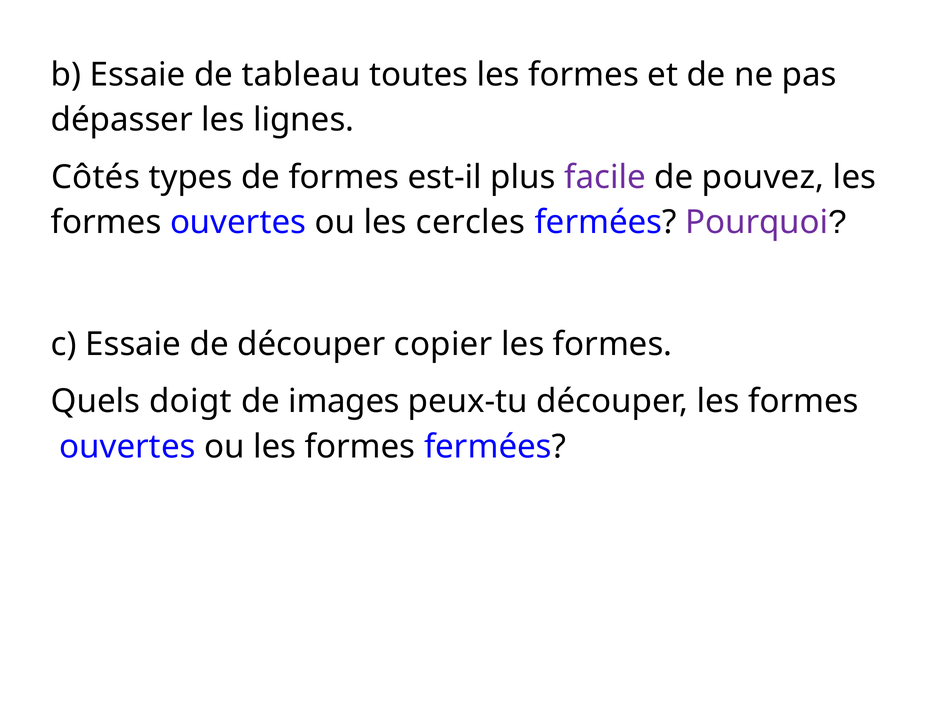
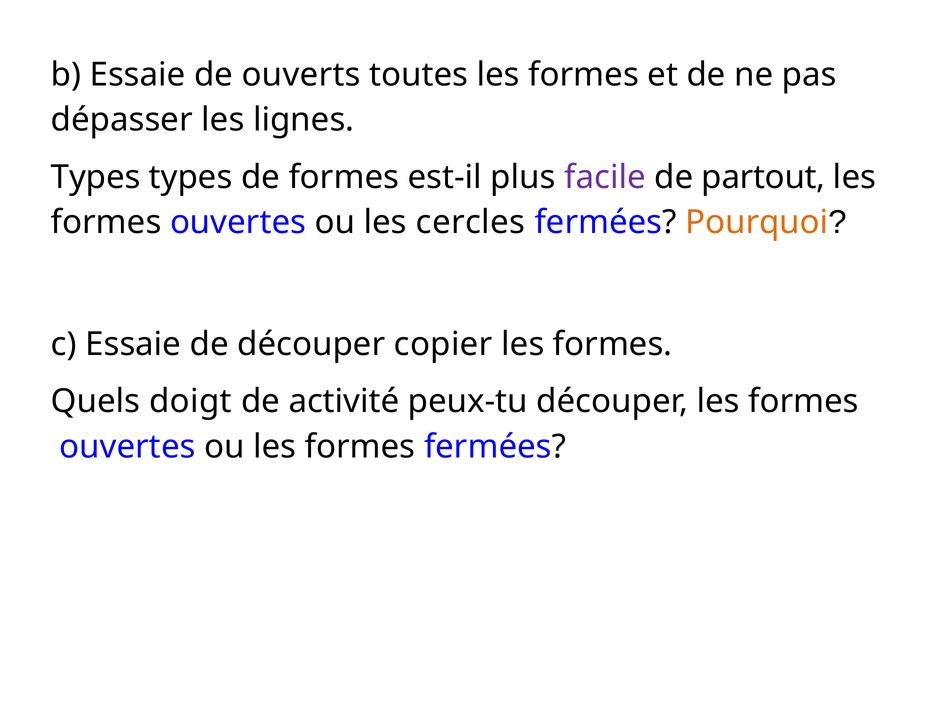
tableau: tableau -> ouverts
Côtés at (95, 177): Côtés -> Types
pouvez: pouvez -> partout
Pourquoi colour: purple -> orange
images: images -> activité
